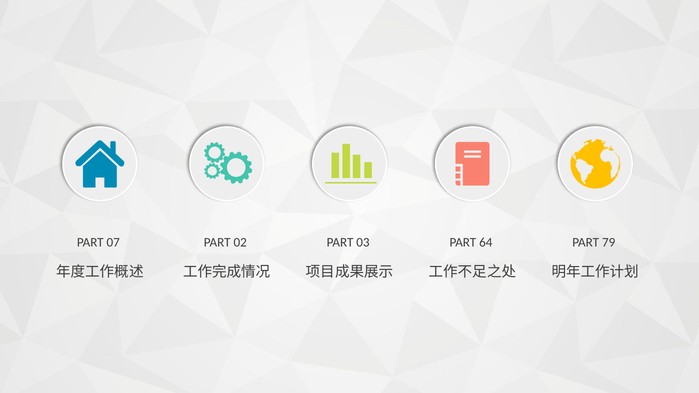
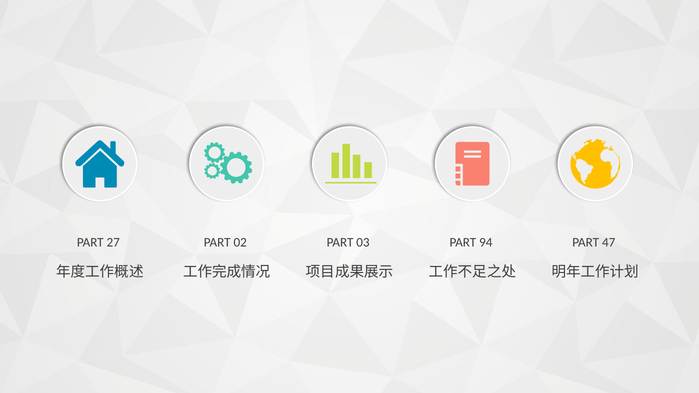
07: 07 -> 27
64: 64 -> 94
79: 79 -> 47
